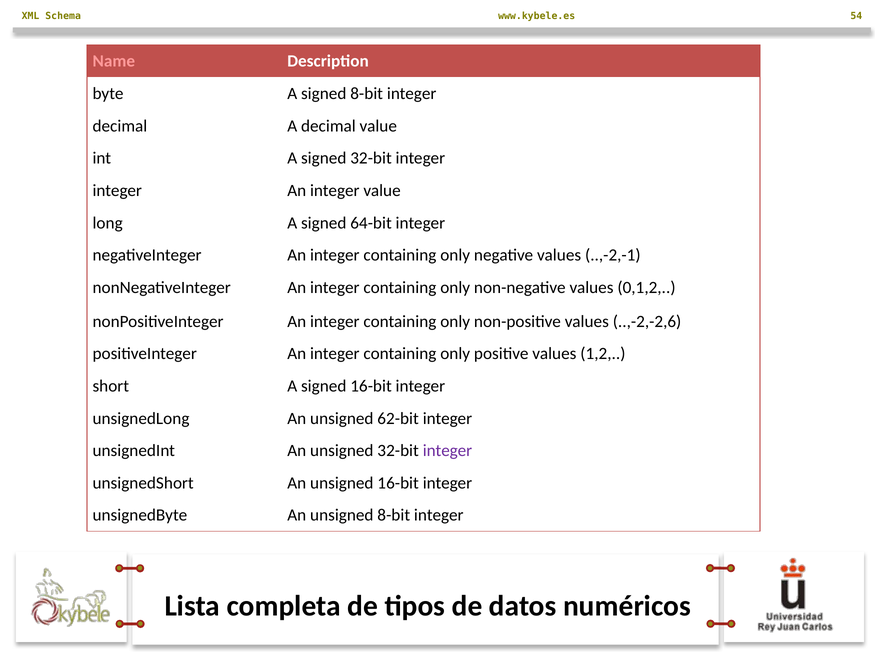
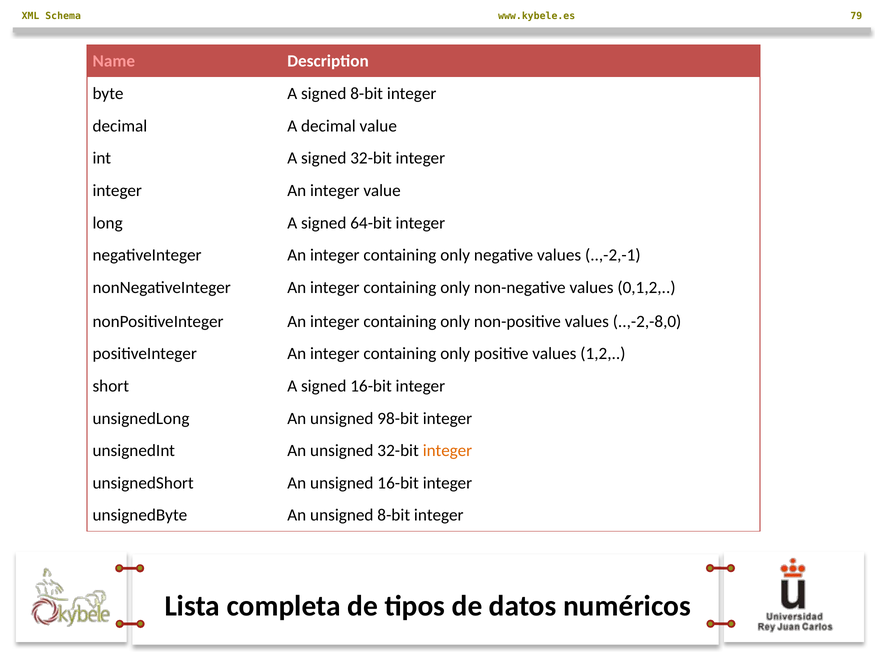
54: 54 -> 79
..,-2,-2,6: ..,-2,-2,6 -> ..,-2,-8,0
62-bit: 62-bit -> 98-bit
integer at (447, 451) colour: purple -> orange
